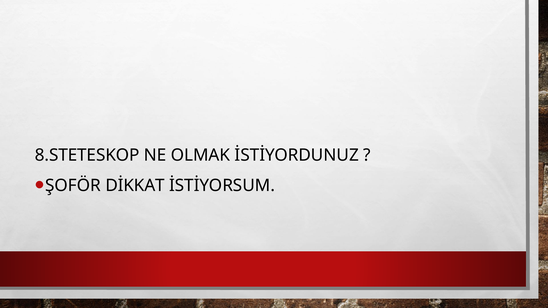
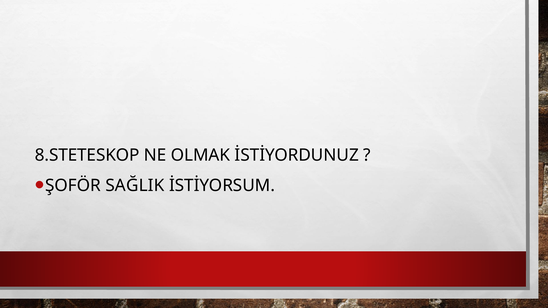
DİKKAT: DİKKAT -> SAĞLIK
